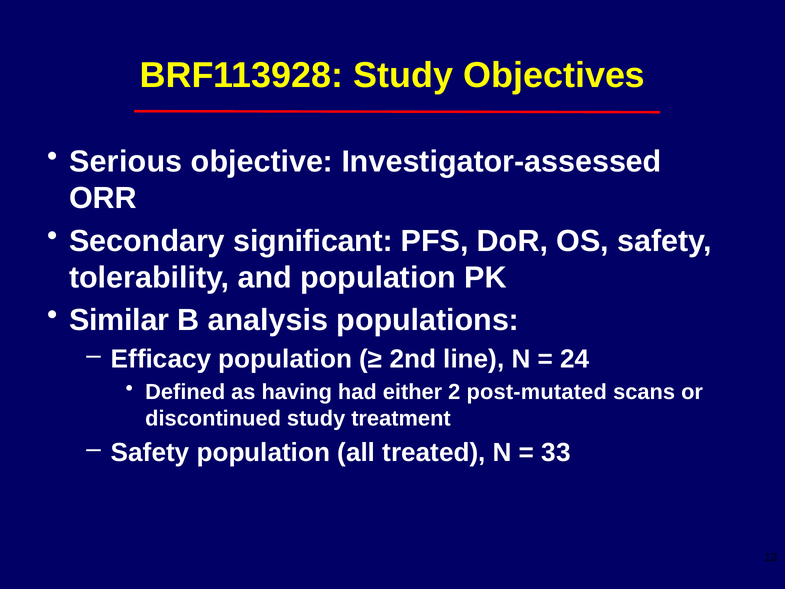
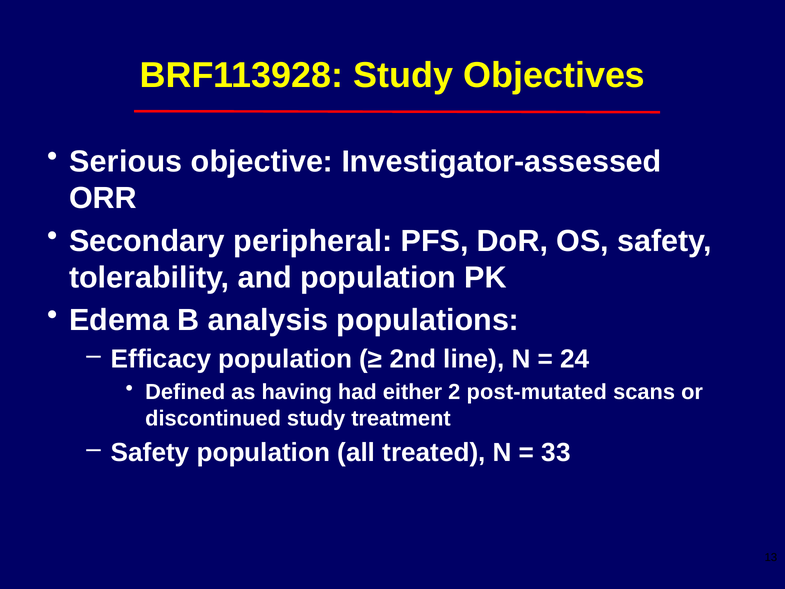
significant: significant -> peripheral
Similar: Similar -> Edema
